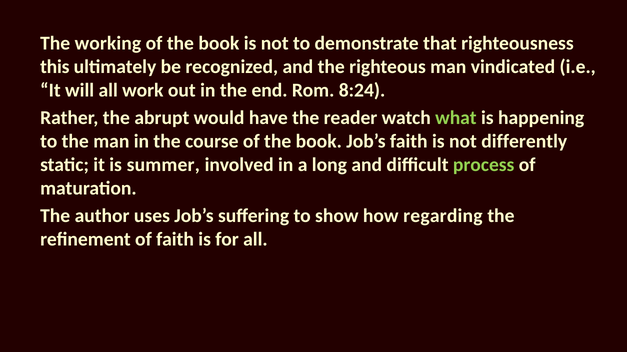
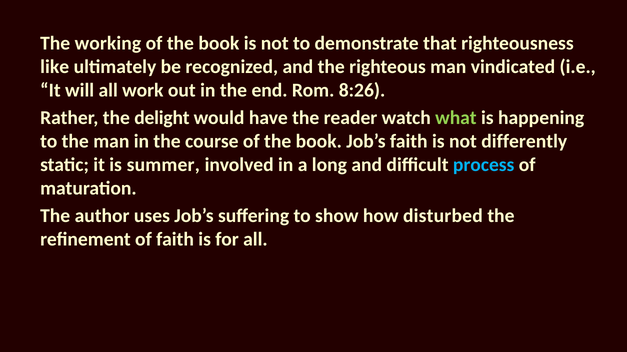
this: this -> like
8:24: 8:24 -> 8:26
abrupt: abrupt -> delight
process colour: light green -> light blue
regarding: regarding -> disturbed
